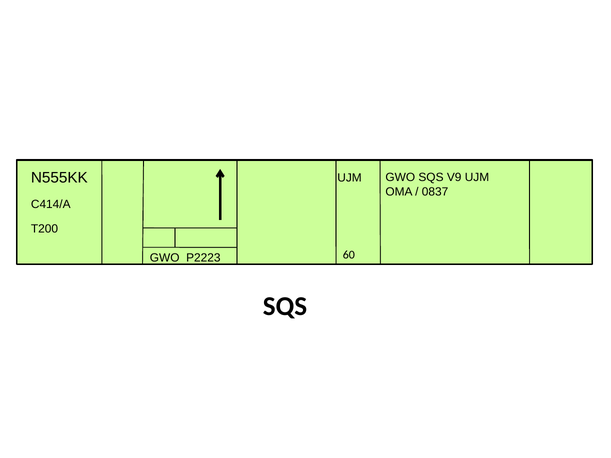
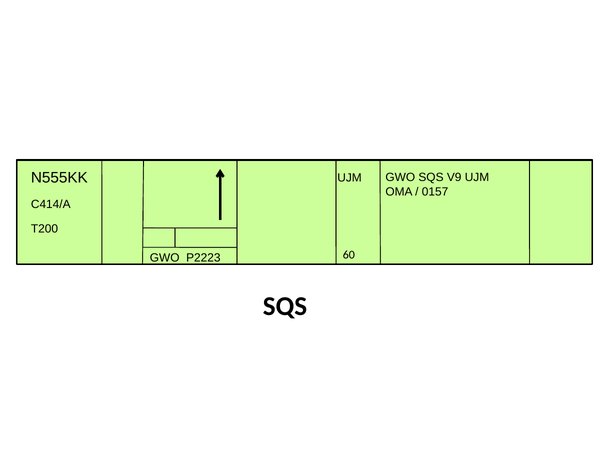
0837: 0837 -> 0157
